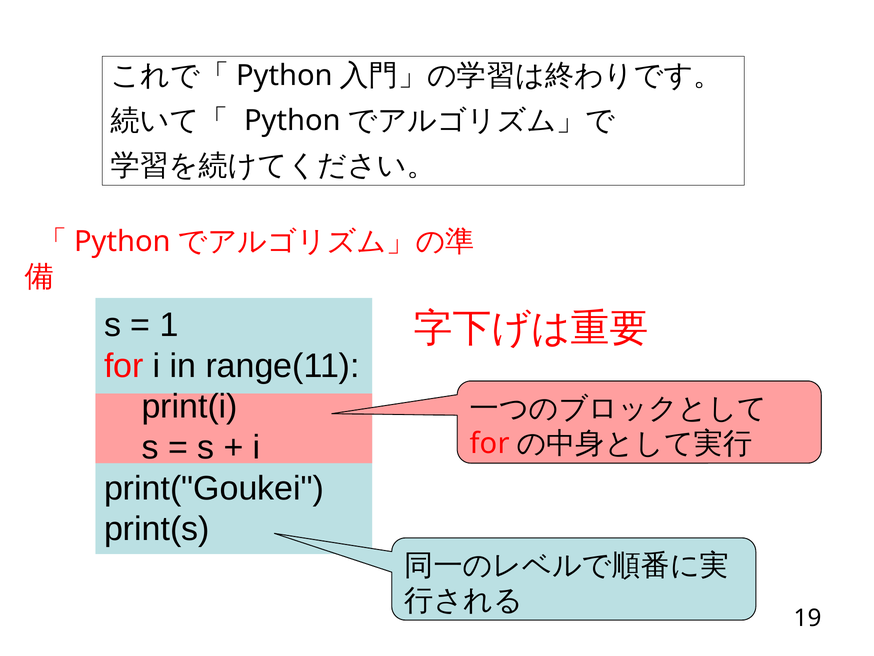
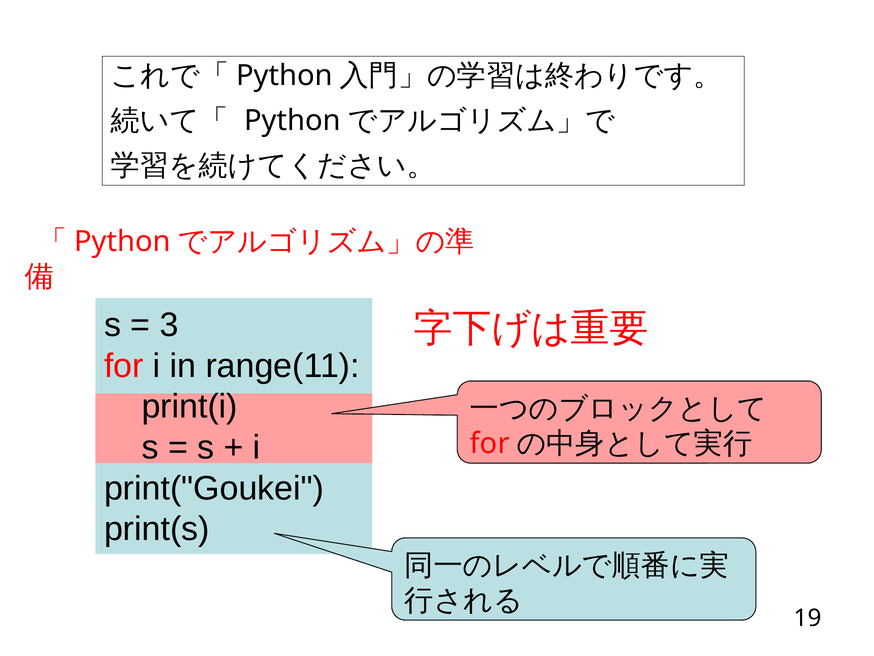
1: 1 -> 3
